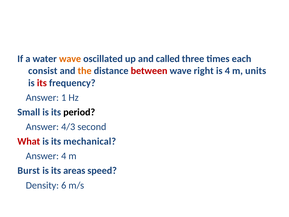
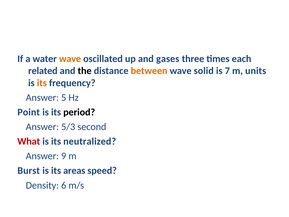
called: called -> gases
consist: consist -> related
the colour: orange -> black
between colour: red -> orange
right: right -> solid
is 4: 4 -> 7
its at (42, 83) colour: red -> orange
1: 1 -> 5
Small: Small -> Point
4/3: 4/3 -> 5/3
mechanical: mechanical -> neutralized
Answer 4: 4 -> 9
